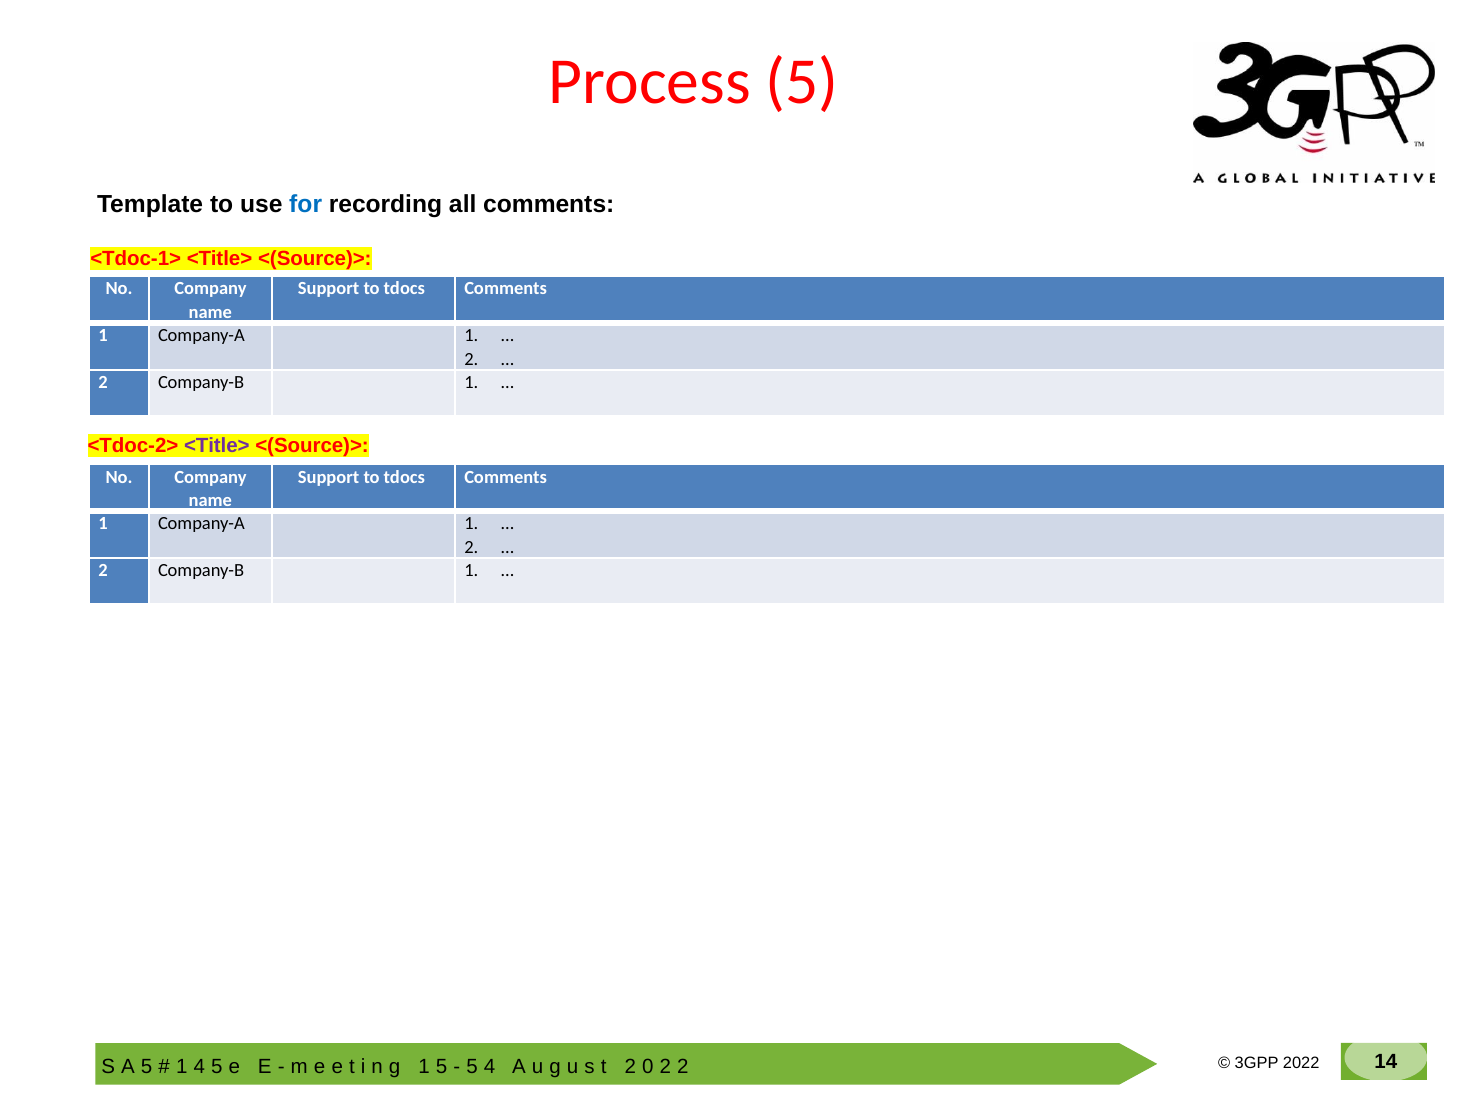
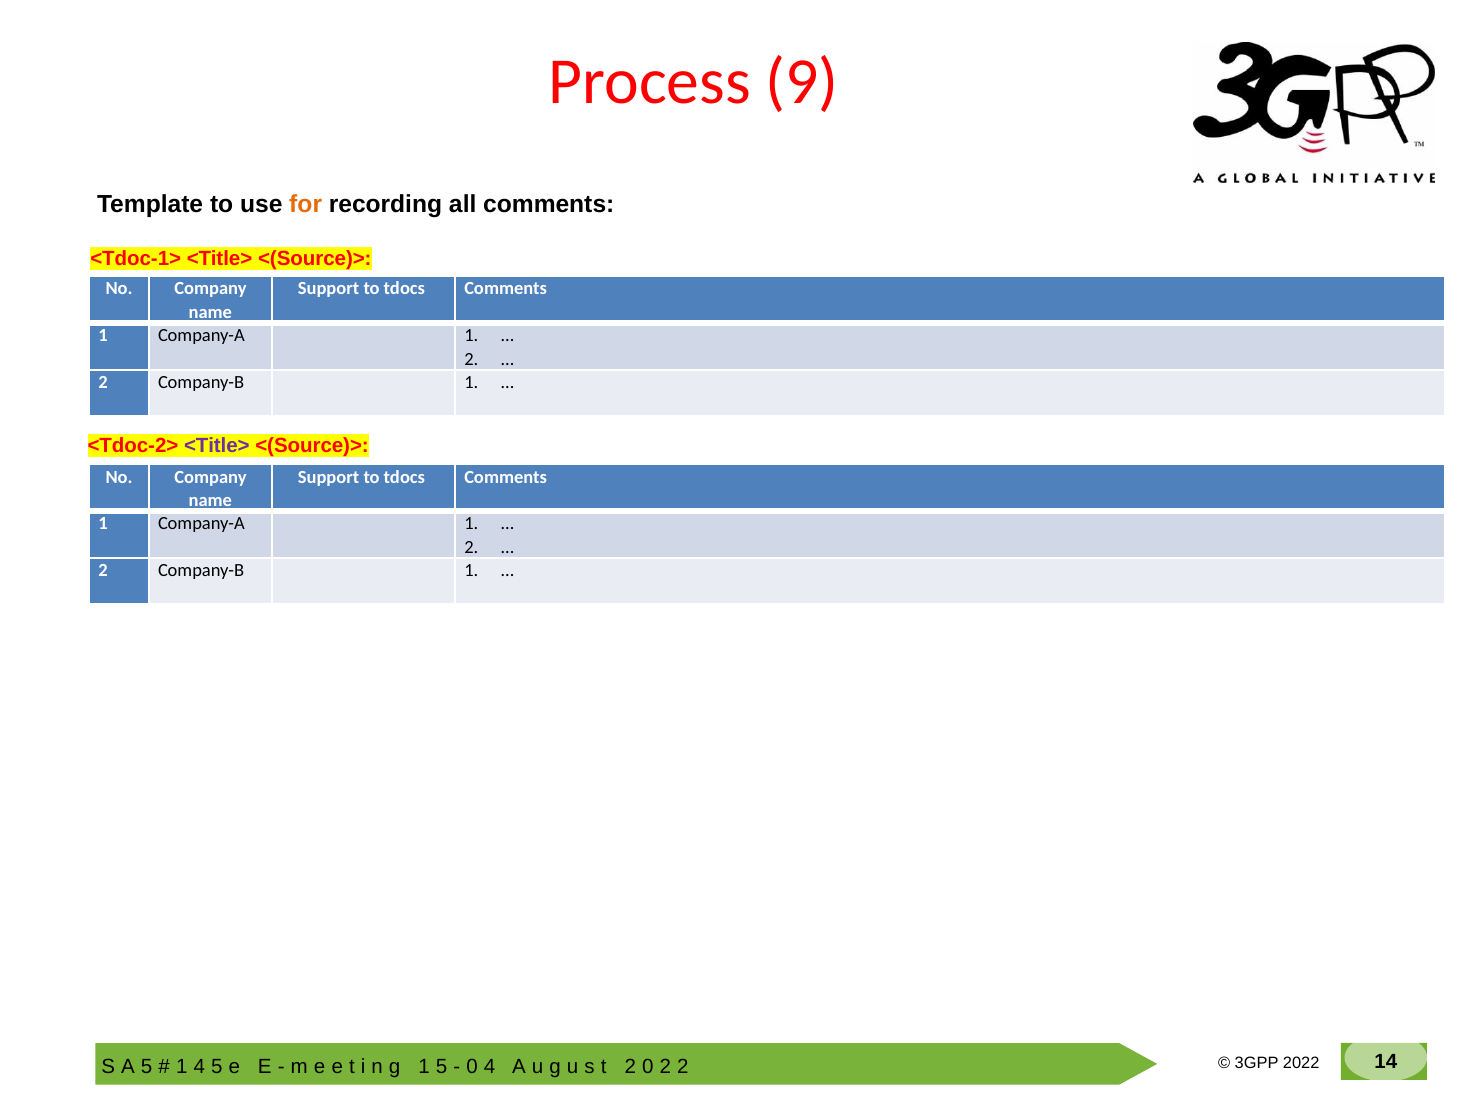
Process 5: 5 -> 9
for colour: blue -> orange
5 at (472, 1066): 5 -> 0
